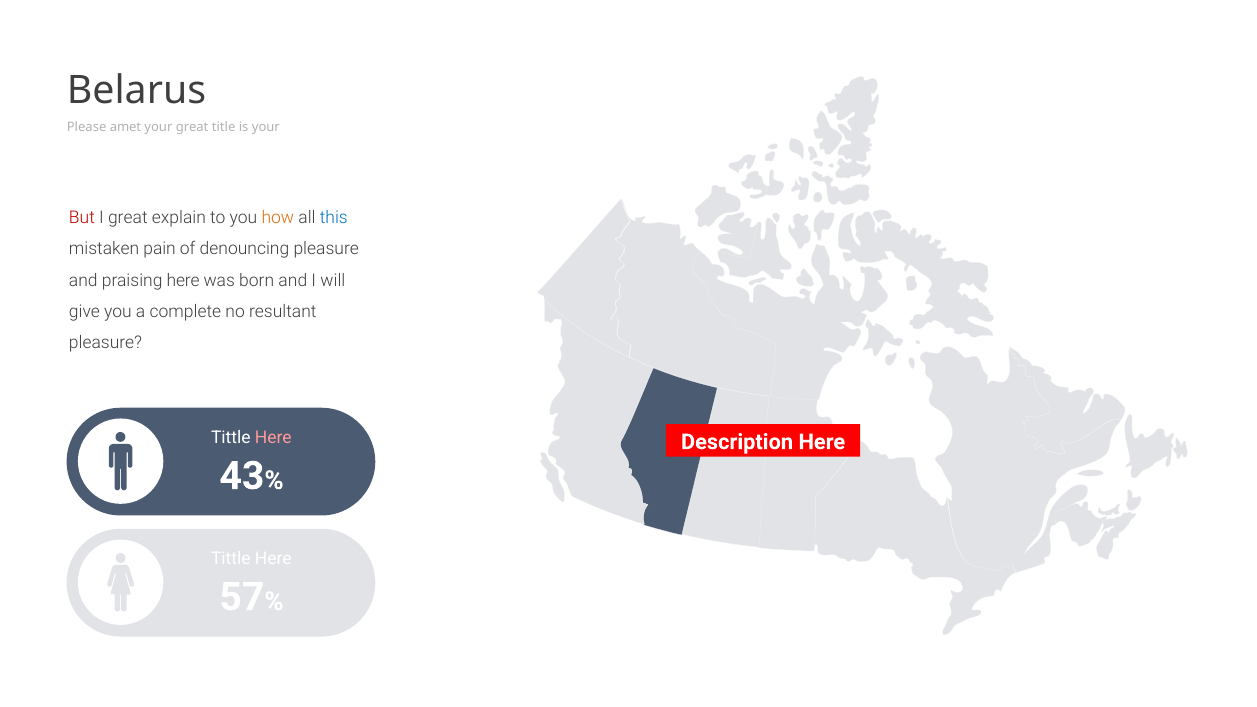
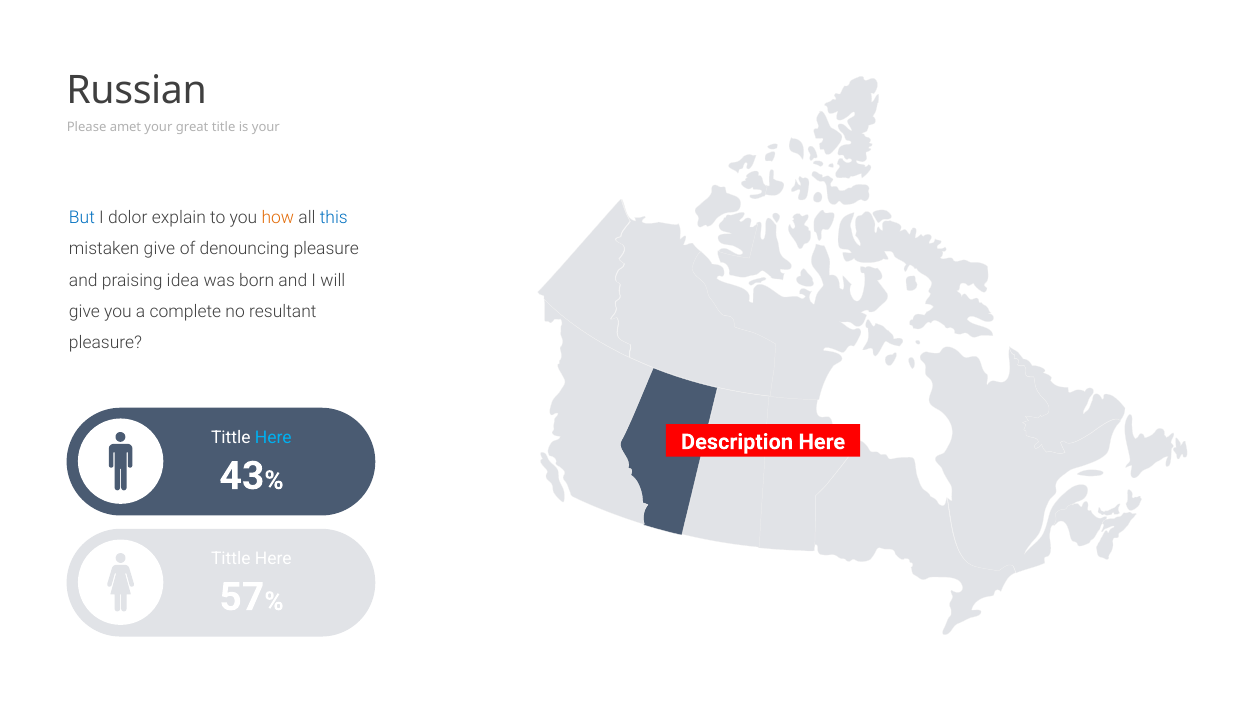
Belarus: Belarus -> Russian
But colour: red -> blue
I great: great -> dolor
mistaken pain: pain -> give
praising here: here -> idea
Here at (273, 438) colour: pink -> light blue
